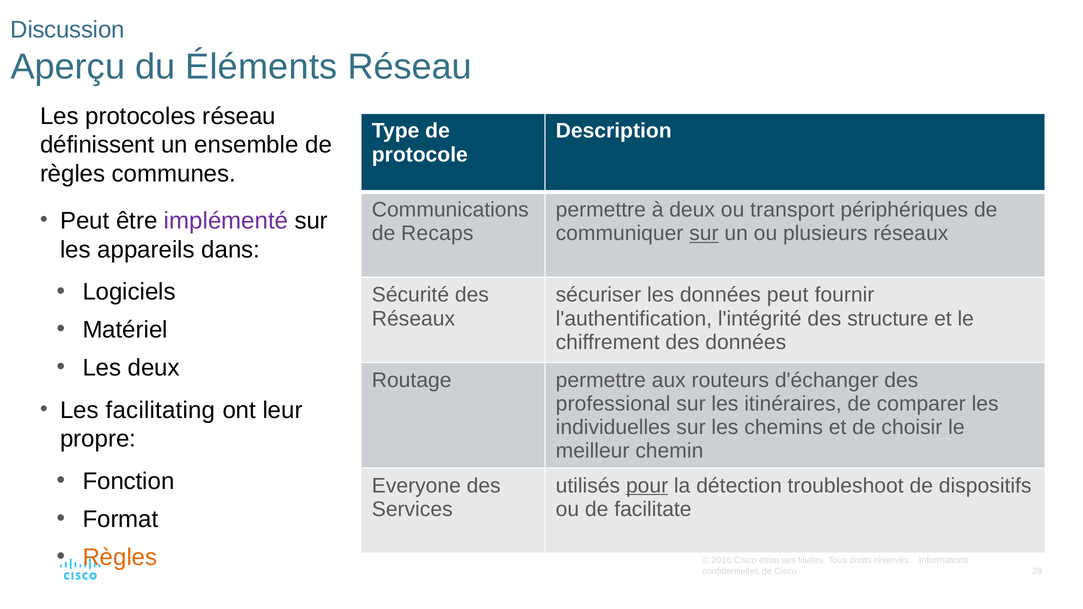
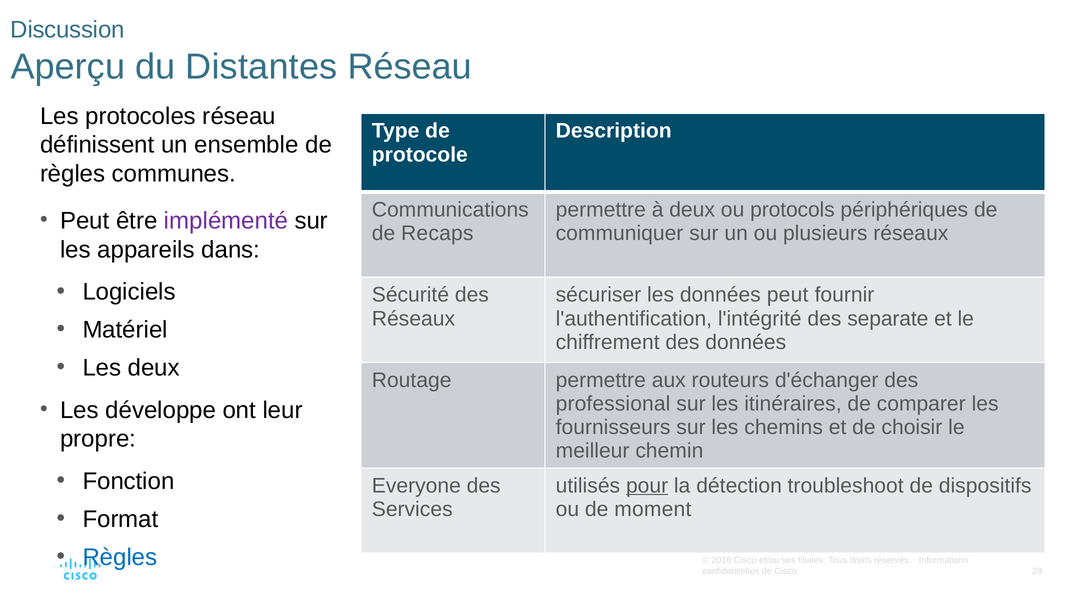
Éléments: Éléments -> Distantes
transport: transport -> protocols
sur at (704, 233) underline: present -> none
structure: structure -> separate
facilitating: facilitating -> développe
individuelles: individuelles -> fournisseurs
facilitate: facilitate -> moment
Règles at (120, 557) colour: orange -> blue
